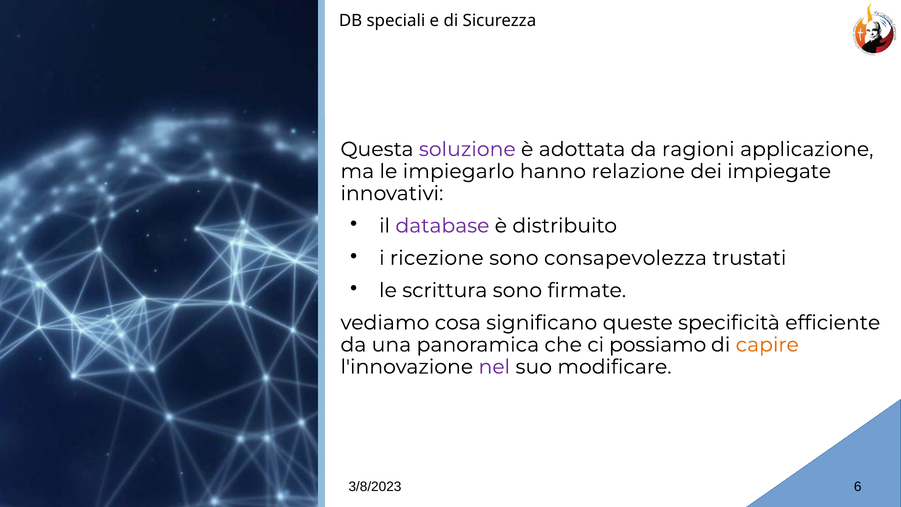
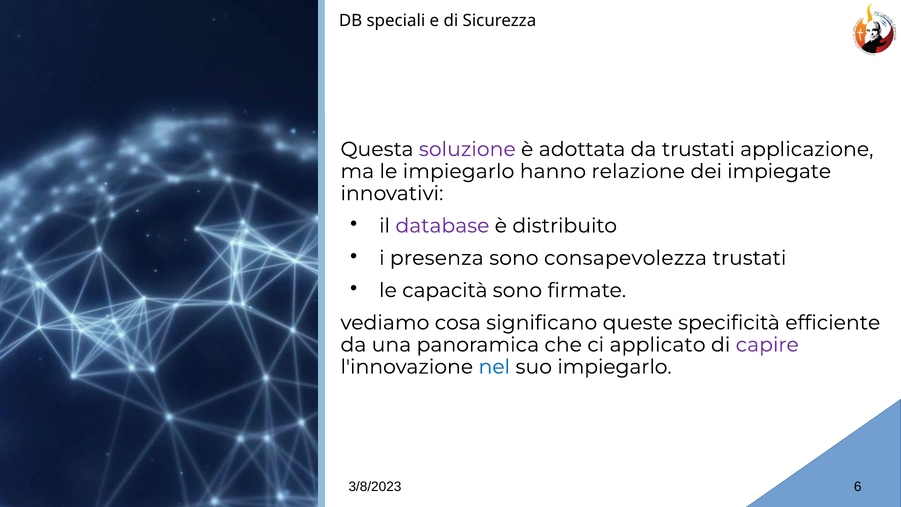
da ragioni: ragioni -> trustati
ricezione: ricezione -> presenza
scrittura: scrittura -> capacità
possiamo: possiamo -> applicato
capire colour: orange -> purple
nel colour: purple -> blue
suo modificare: modificare -> impiegarlo
